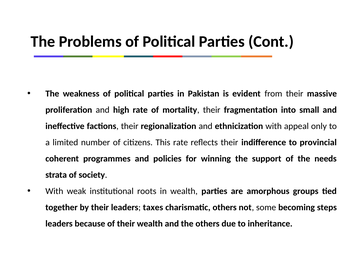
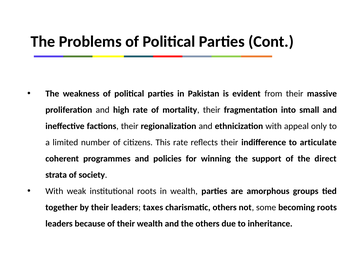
provincial: provincial -> articulate
needs: needs -> direct
becoming steps: steps -> roots
